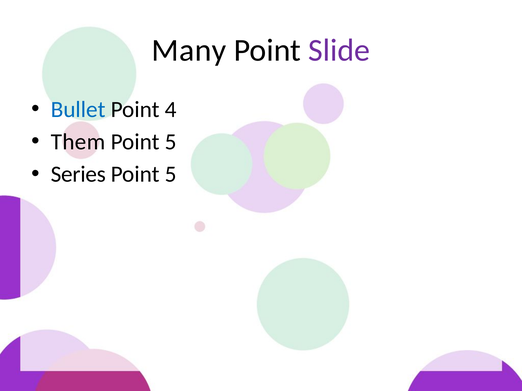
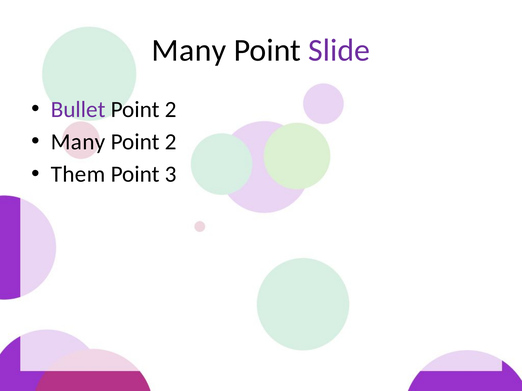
Bullet colour: blue -> purple
4 at (171, 110): 4 -> 2
Them at (78, 142): Them -> Many
5 at (171, 142): 5 -> 2
Series: Series -> Them
5 at (171, 174): 5 -> 3
